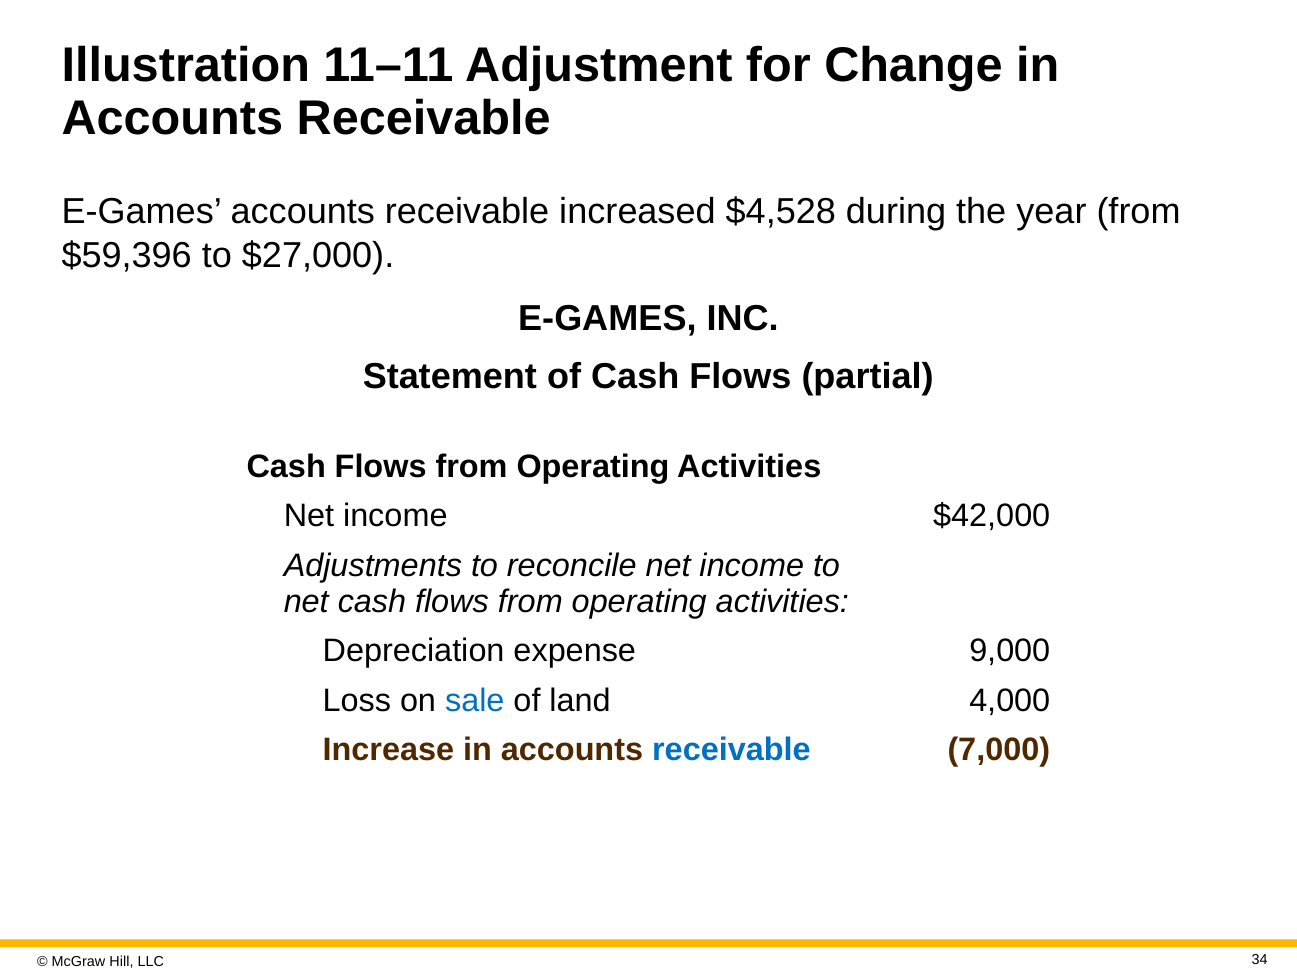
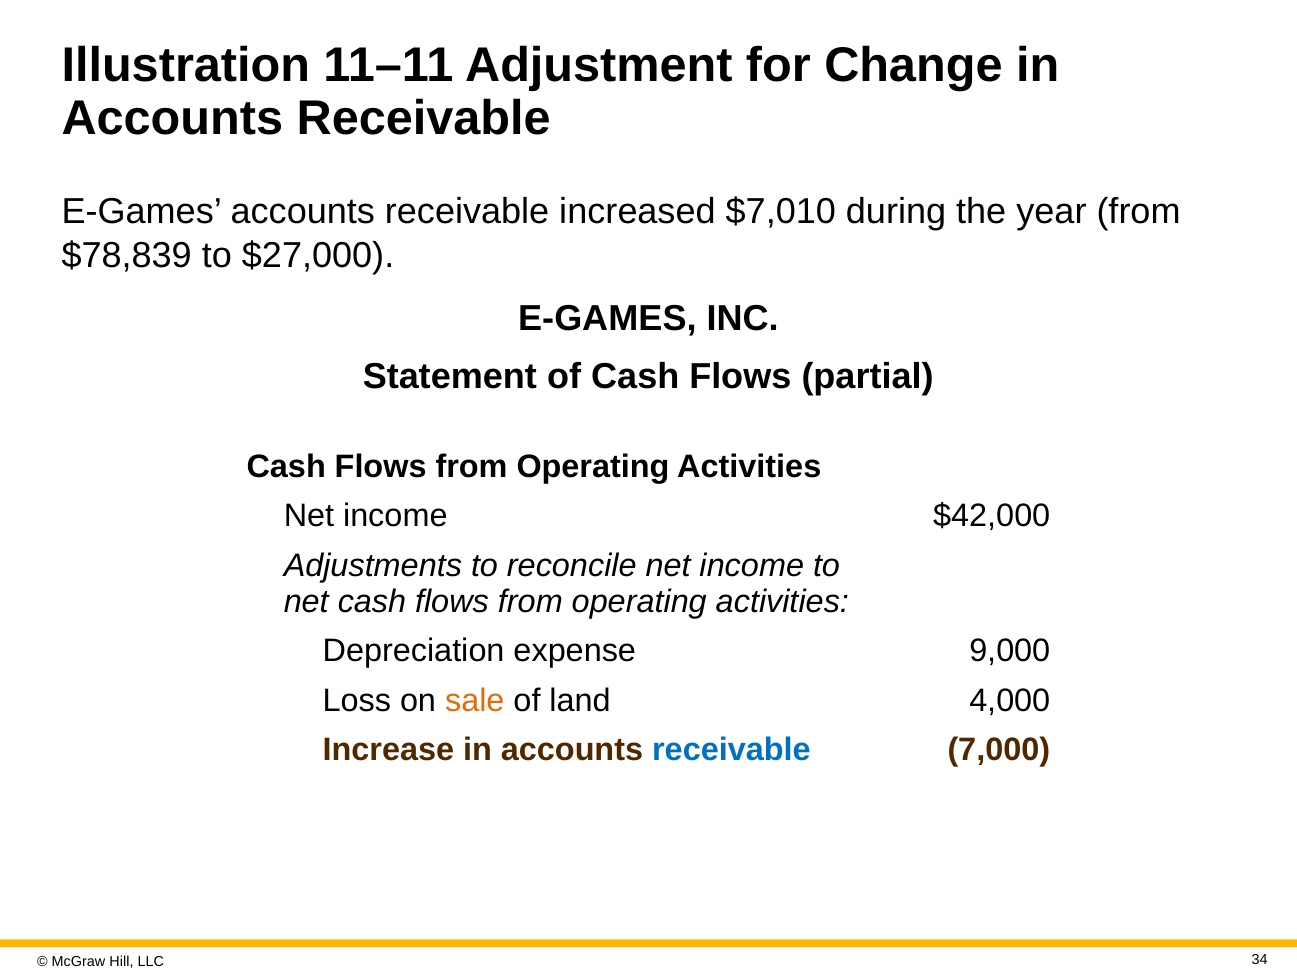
$4,528: $4,528 -> $7,010
$59,396: $59,396 -> $78,839
sale colour: blue -> orange
